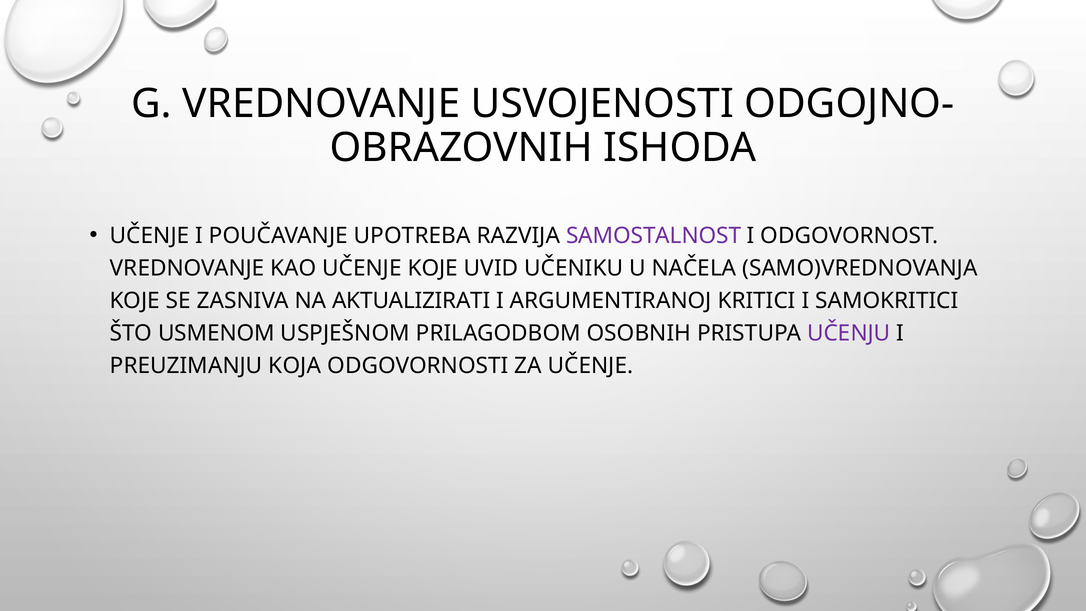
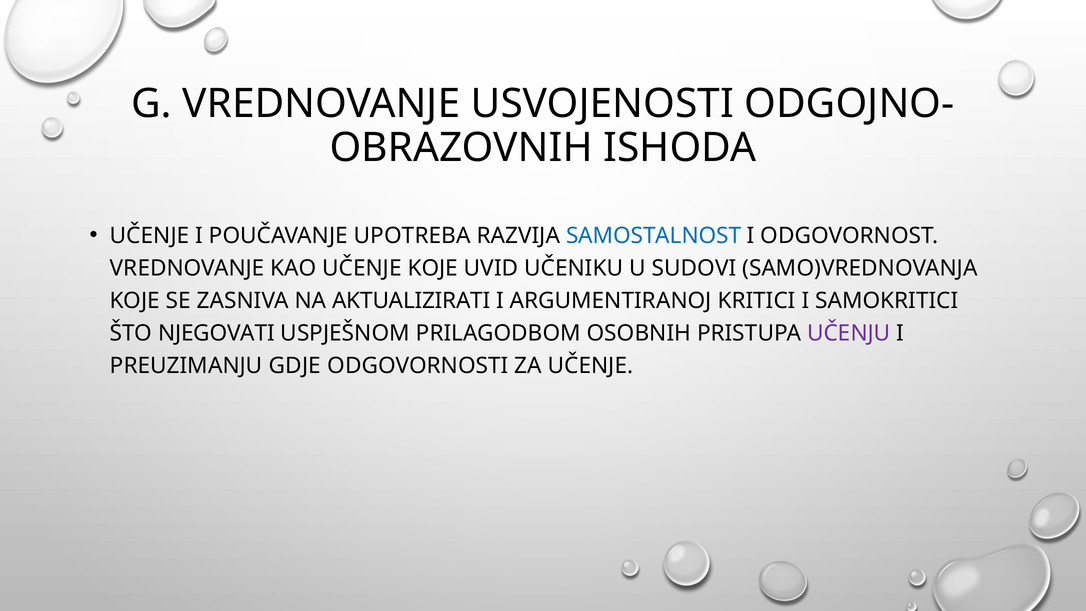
SAMOSTALNOST colour: purple -> blue
NAČELA: NAČELA -> SUDOVI
USMENOM: USMENOM -> NJEGOVATI
KOJA: KOJA -> GDJE
